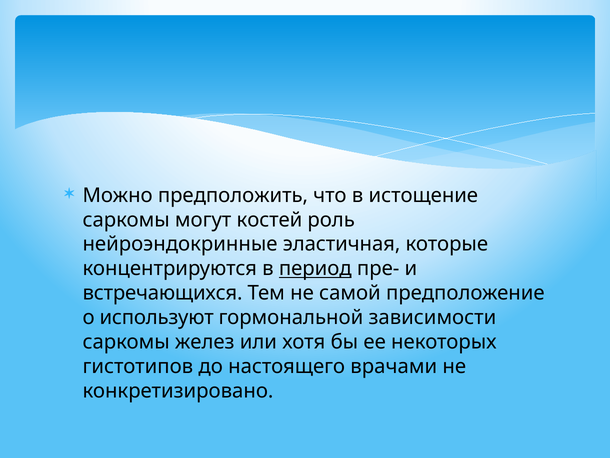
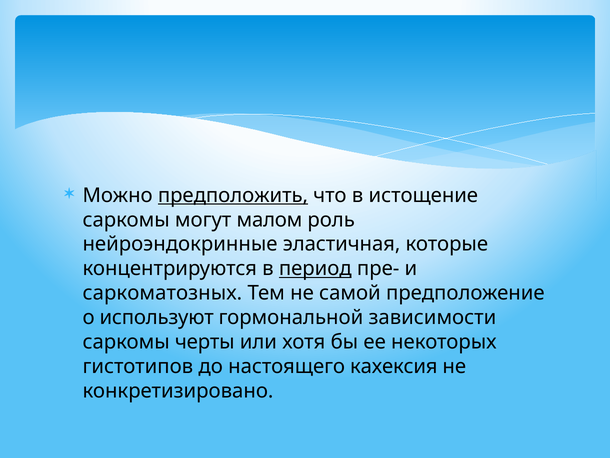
предположить underline: none -> present
костей: костей -> малом
встречающихся: встречающихся -> саркоматозных
желез: желез -> черты
врачами: врачами -> кахексия
